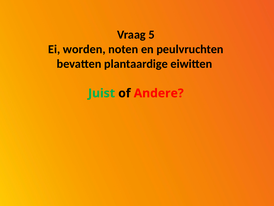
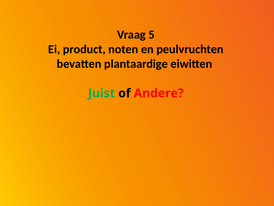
worden: worden -> product
